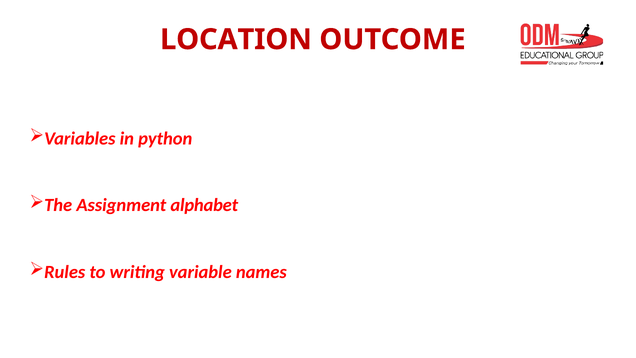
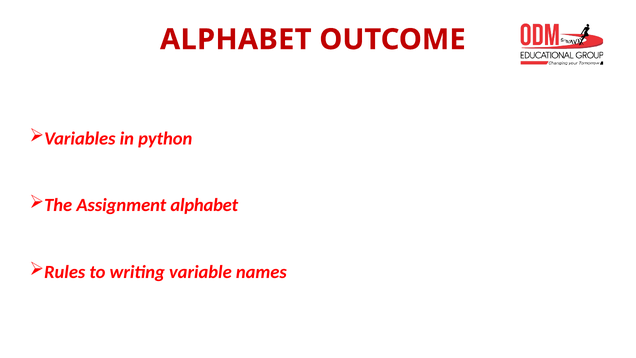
LOCATION at (236, 39): LOCATION -> ALPHABET
